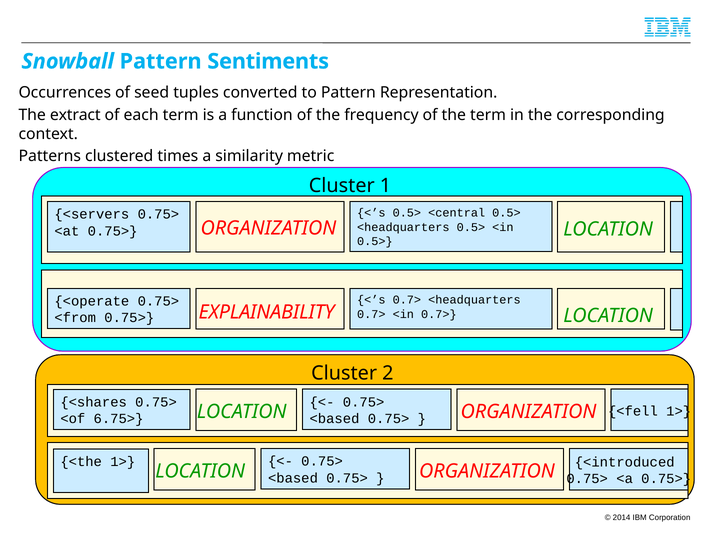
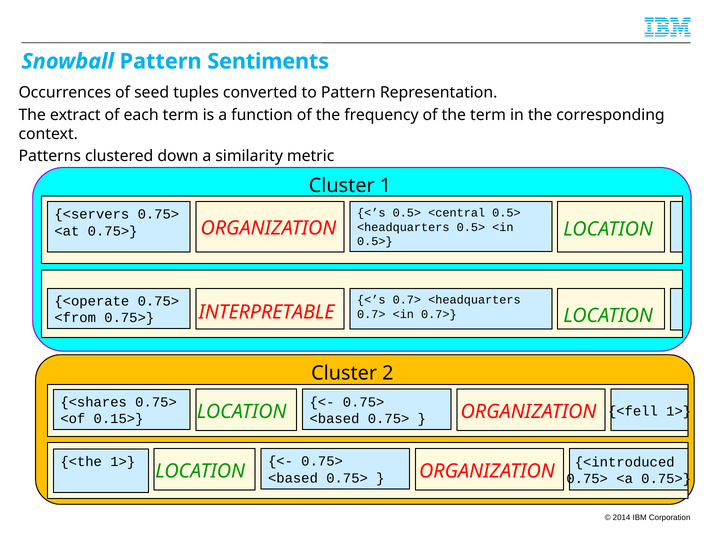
times: times -> down
EXPLAINABILITY: EXPLAINABILITY -> INTERPRETABLE
6.75>: 6.75> -> 0.15>
